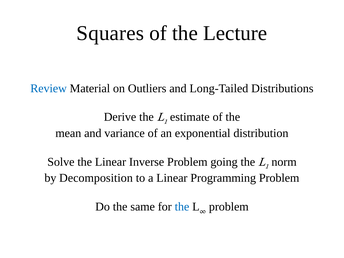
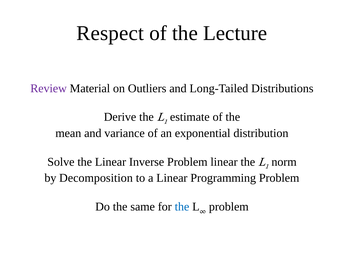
Squares: Squares -> Respect
Review colour: blue -> purple
Problem going: going -> linear
